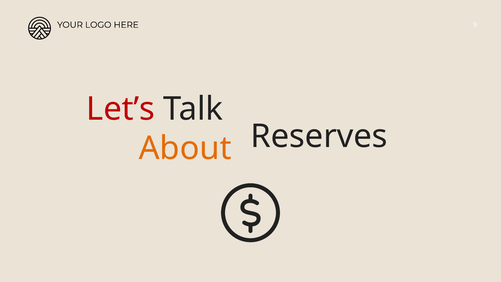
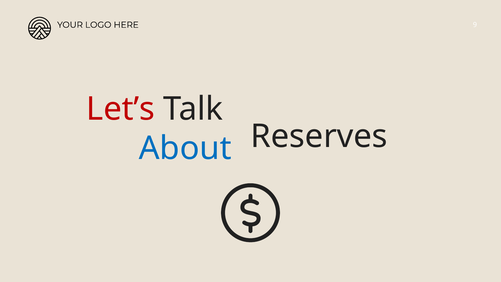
About colour: orange -> blue
